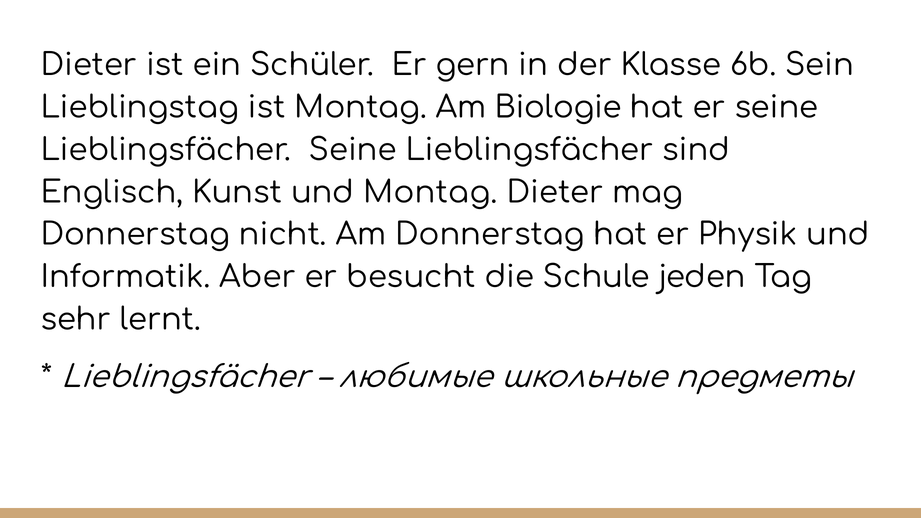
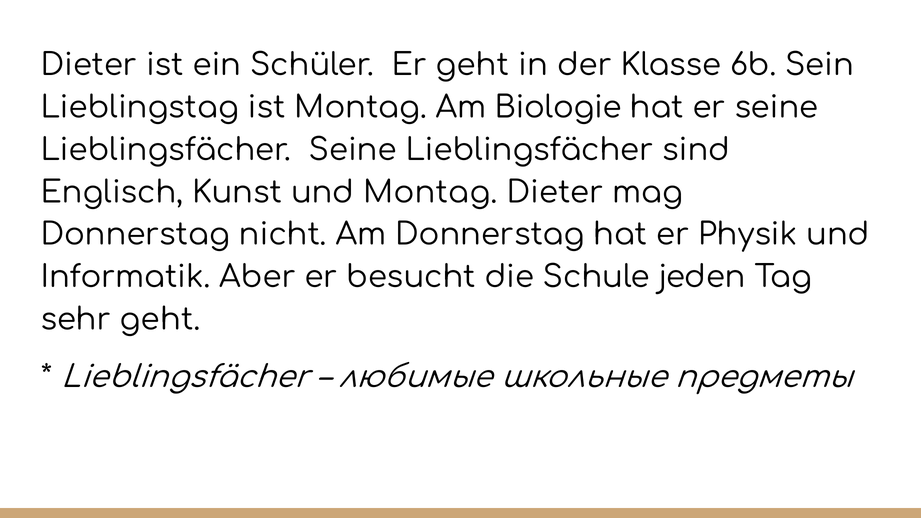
Er gern: gern -> geht
sehr lernt: lernt -> geht
